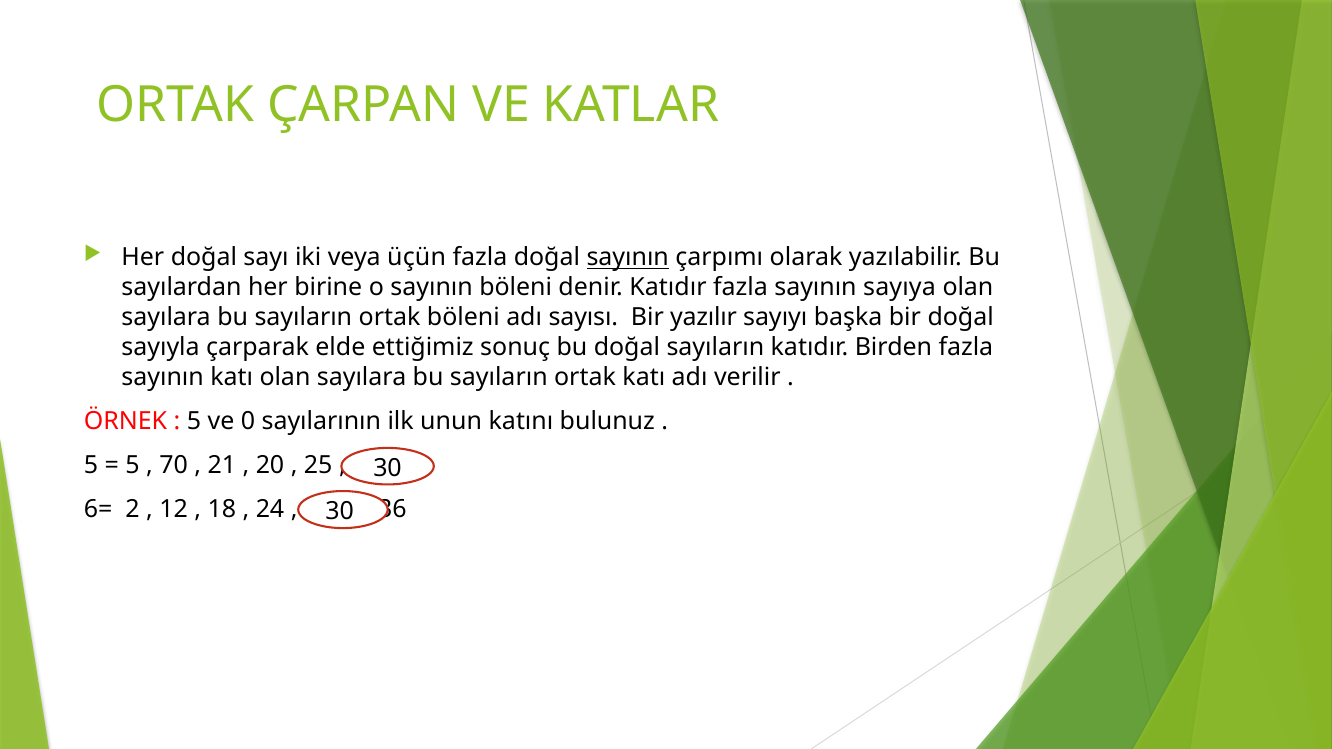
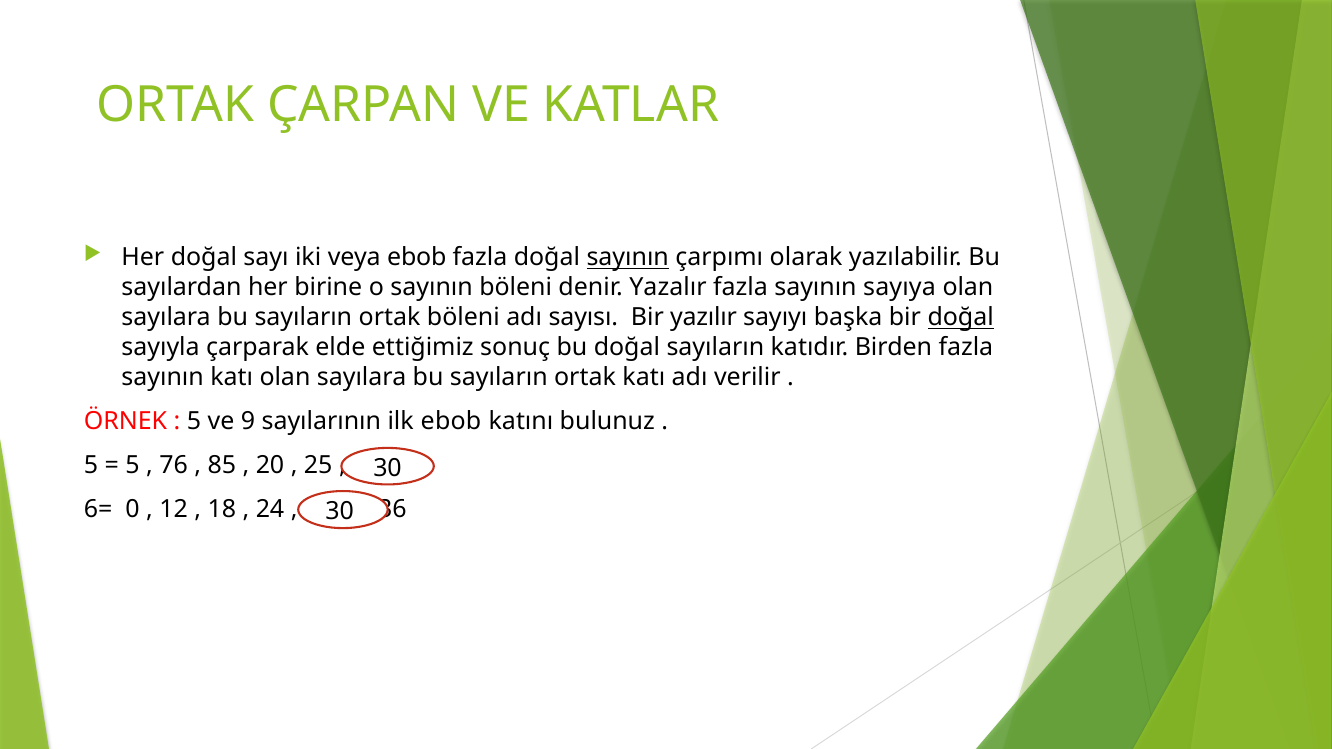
veya üçün: üçün -> ebob
denir Katıdır: Katıdır -> Yazalır
doğal at (961, 318) underline: none -> present
0: 0 -> 9
ilk unun: unun -> ebob
70: 70 -> 76
21: 21 -> 85
2: 2 -> 0
